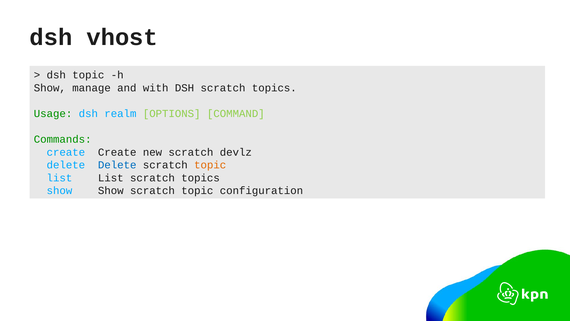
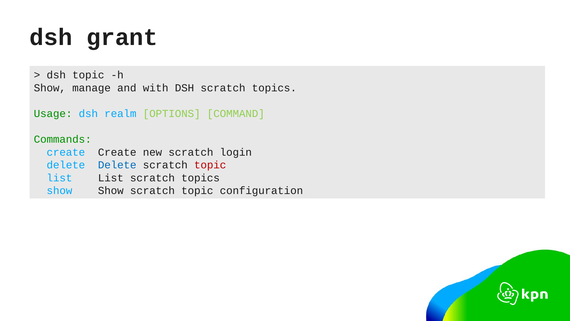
vhost: vhost -> grant
devlz: devlz -> login
topic at (210, 165) colour: orange -> red
